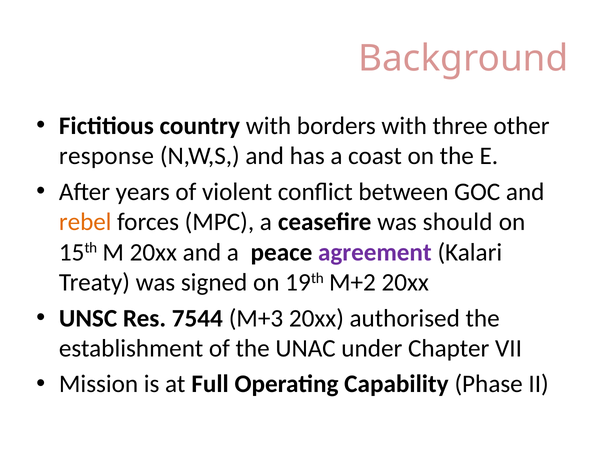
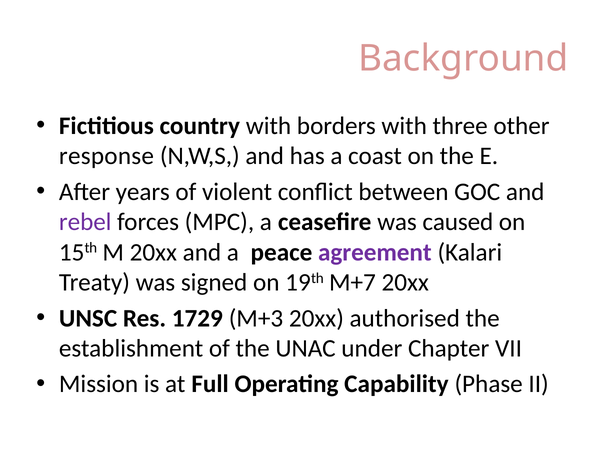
rebel colour: orange -> purple
should: should -> caused
M+2: M+2 -> M+7
7544: 7544 -> 1729
